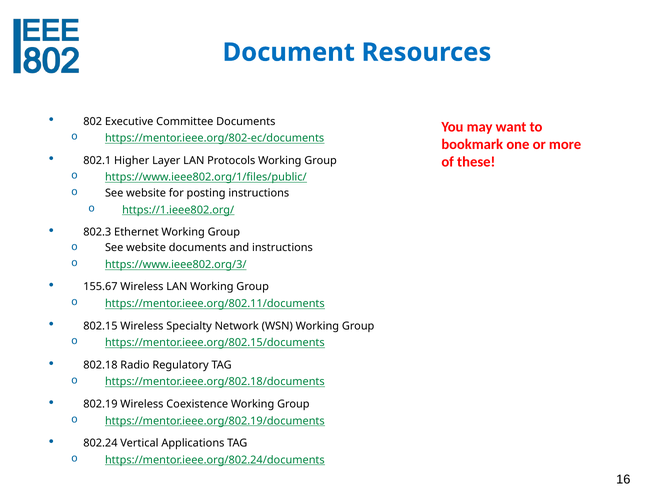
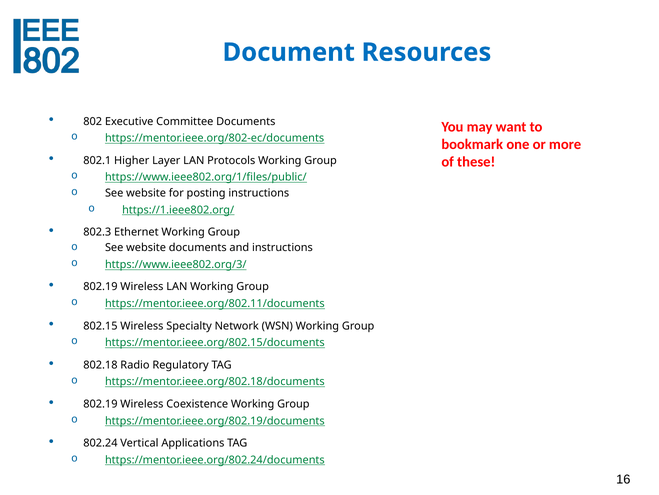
155.67 at (100, 286): 155.67 -> 802.19
